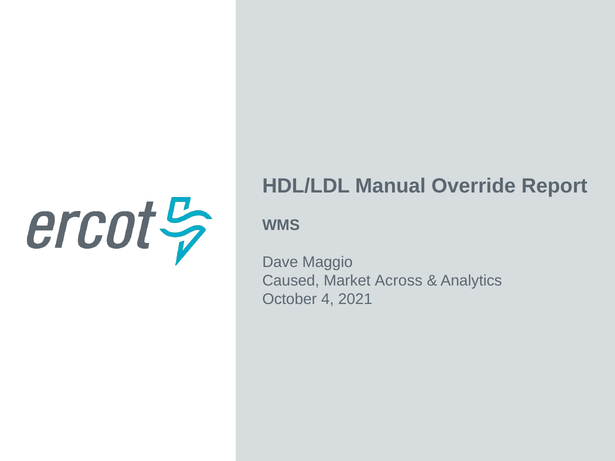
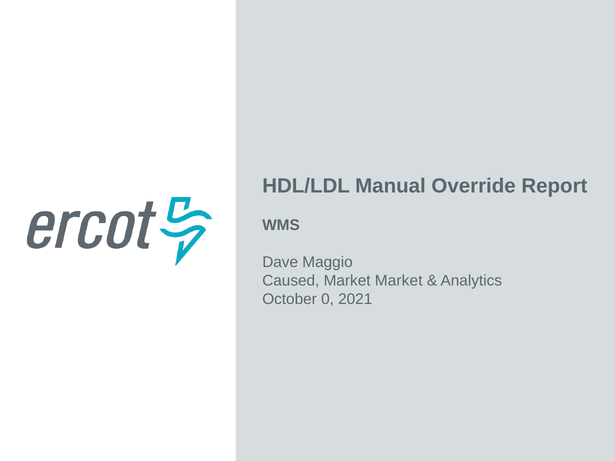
Market Across: Across -> Market
4: 4 -> 0
